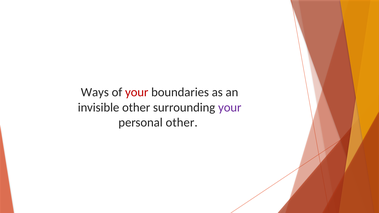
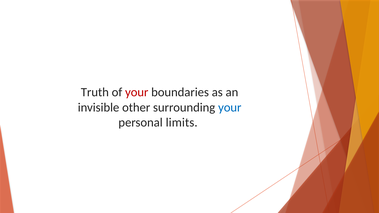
Ways: Ways -> Truth
your at (230, 107) colour: purple -> blue
personal other: other -> limits
